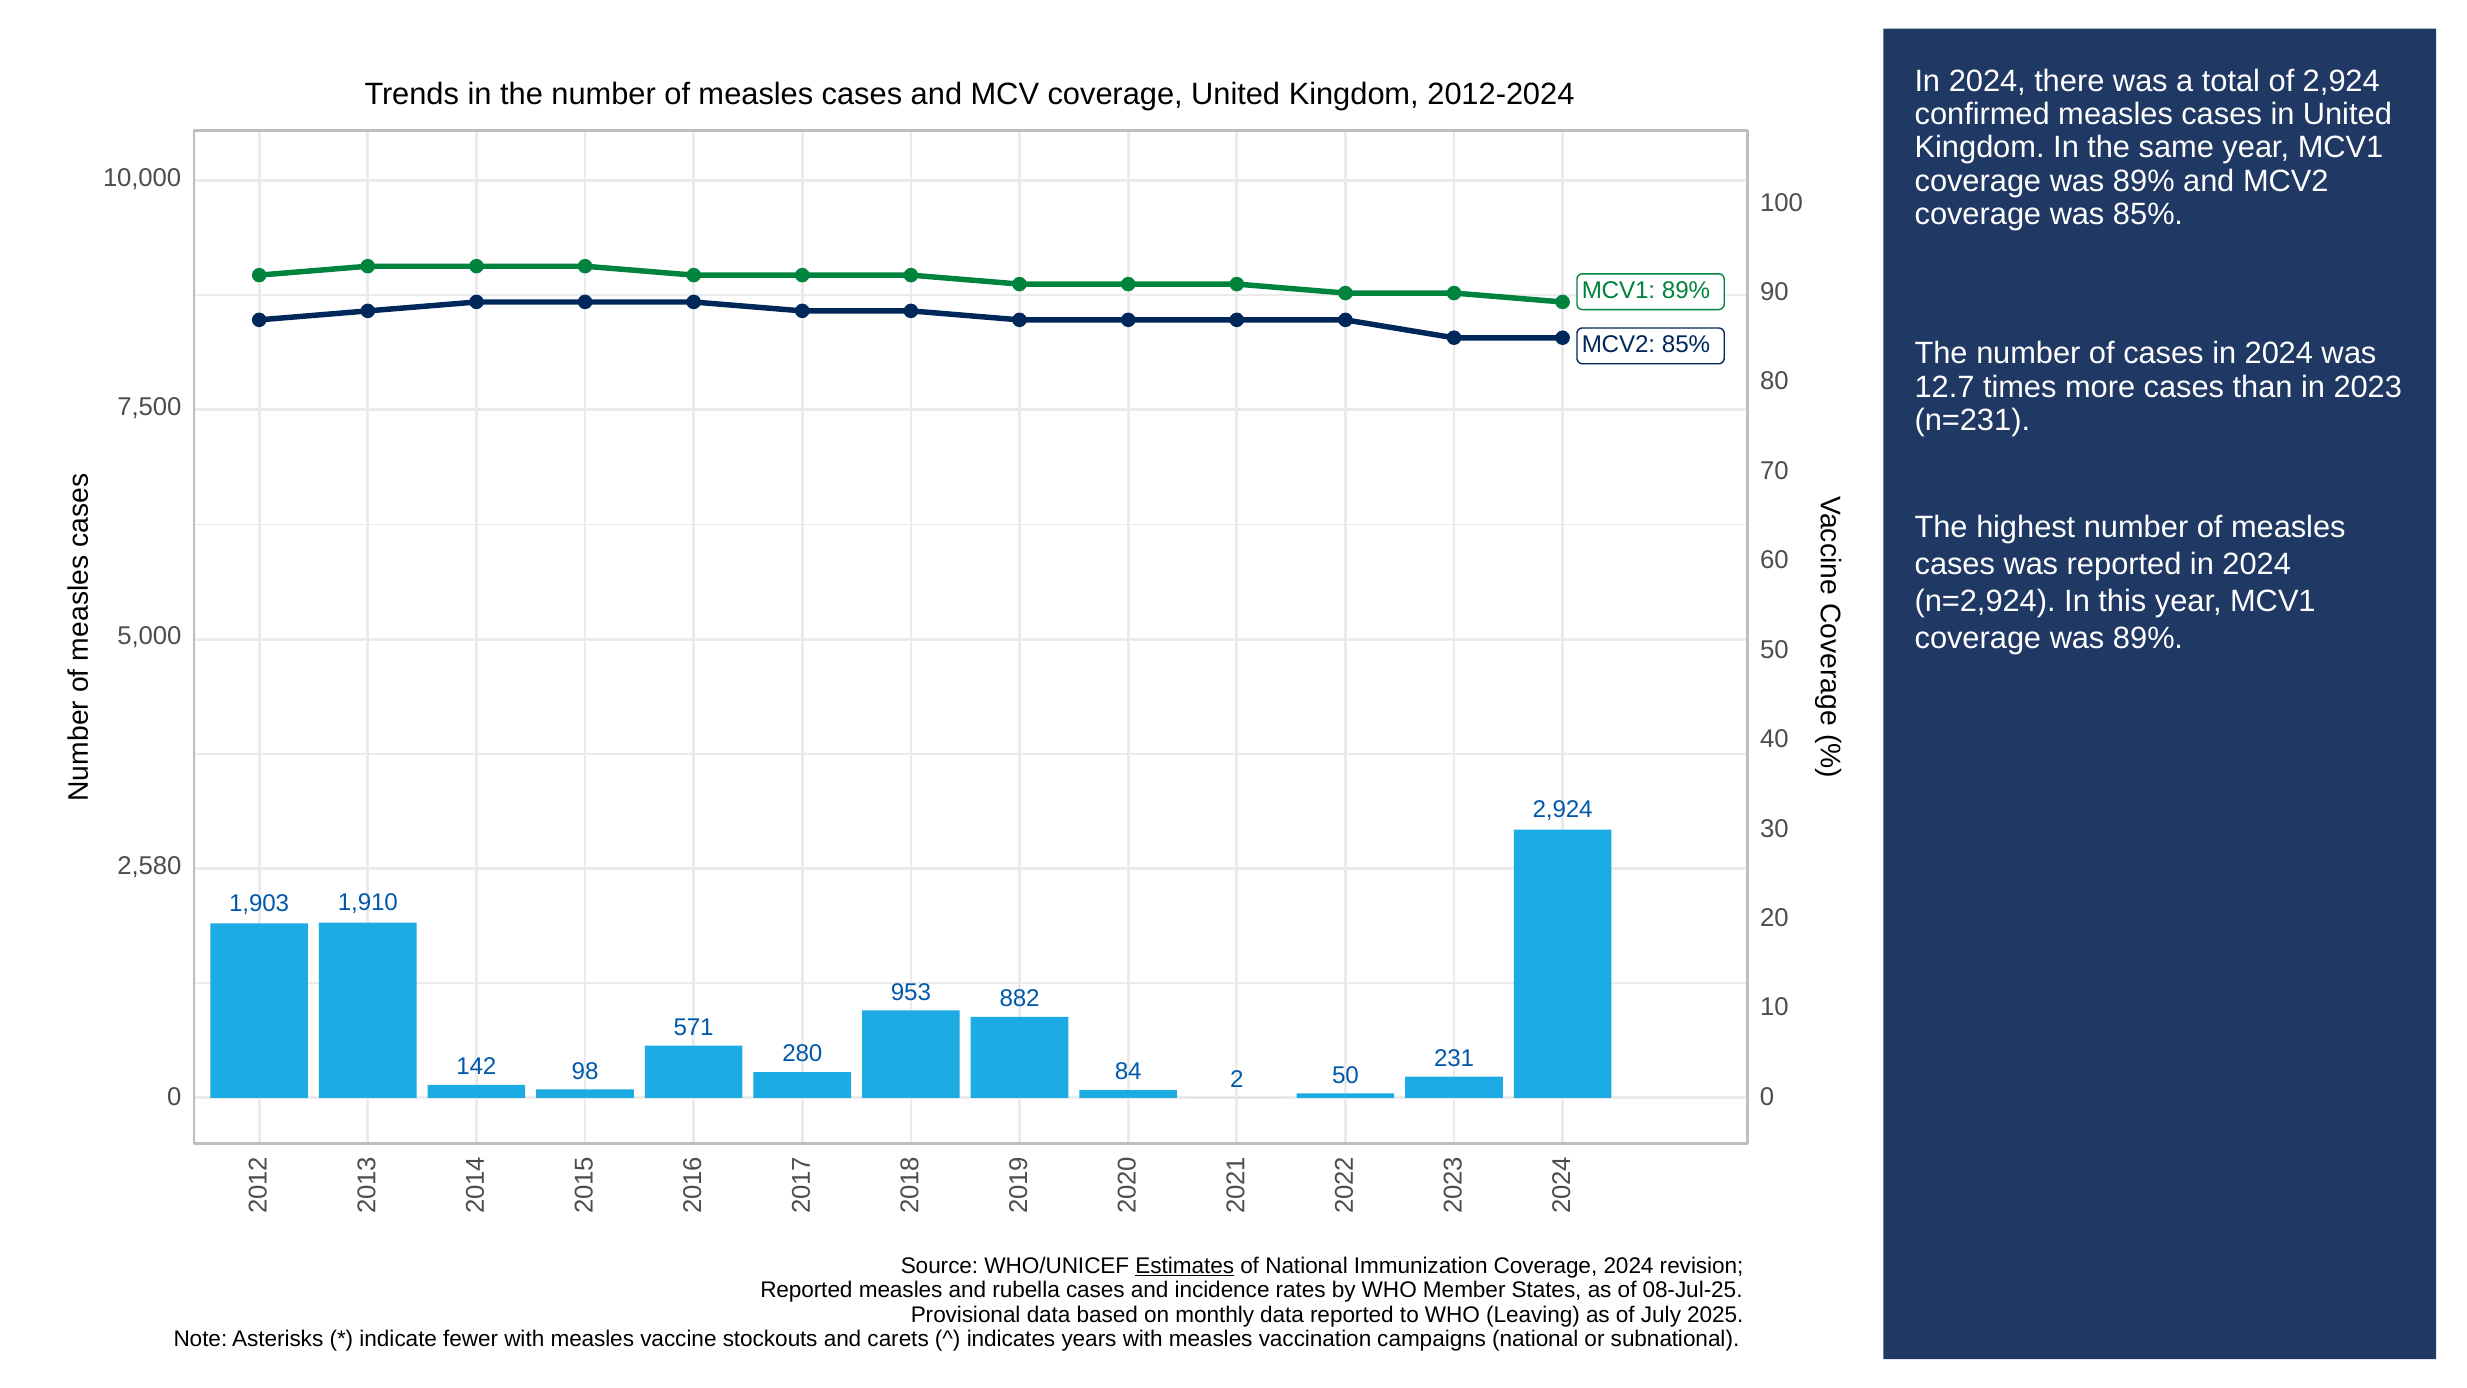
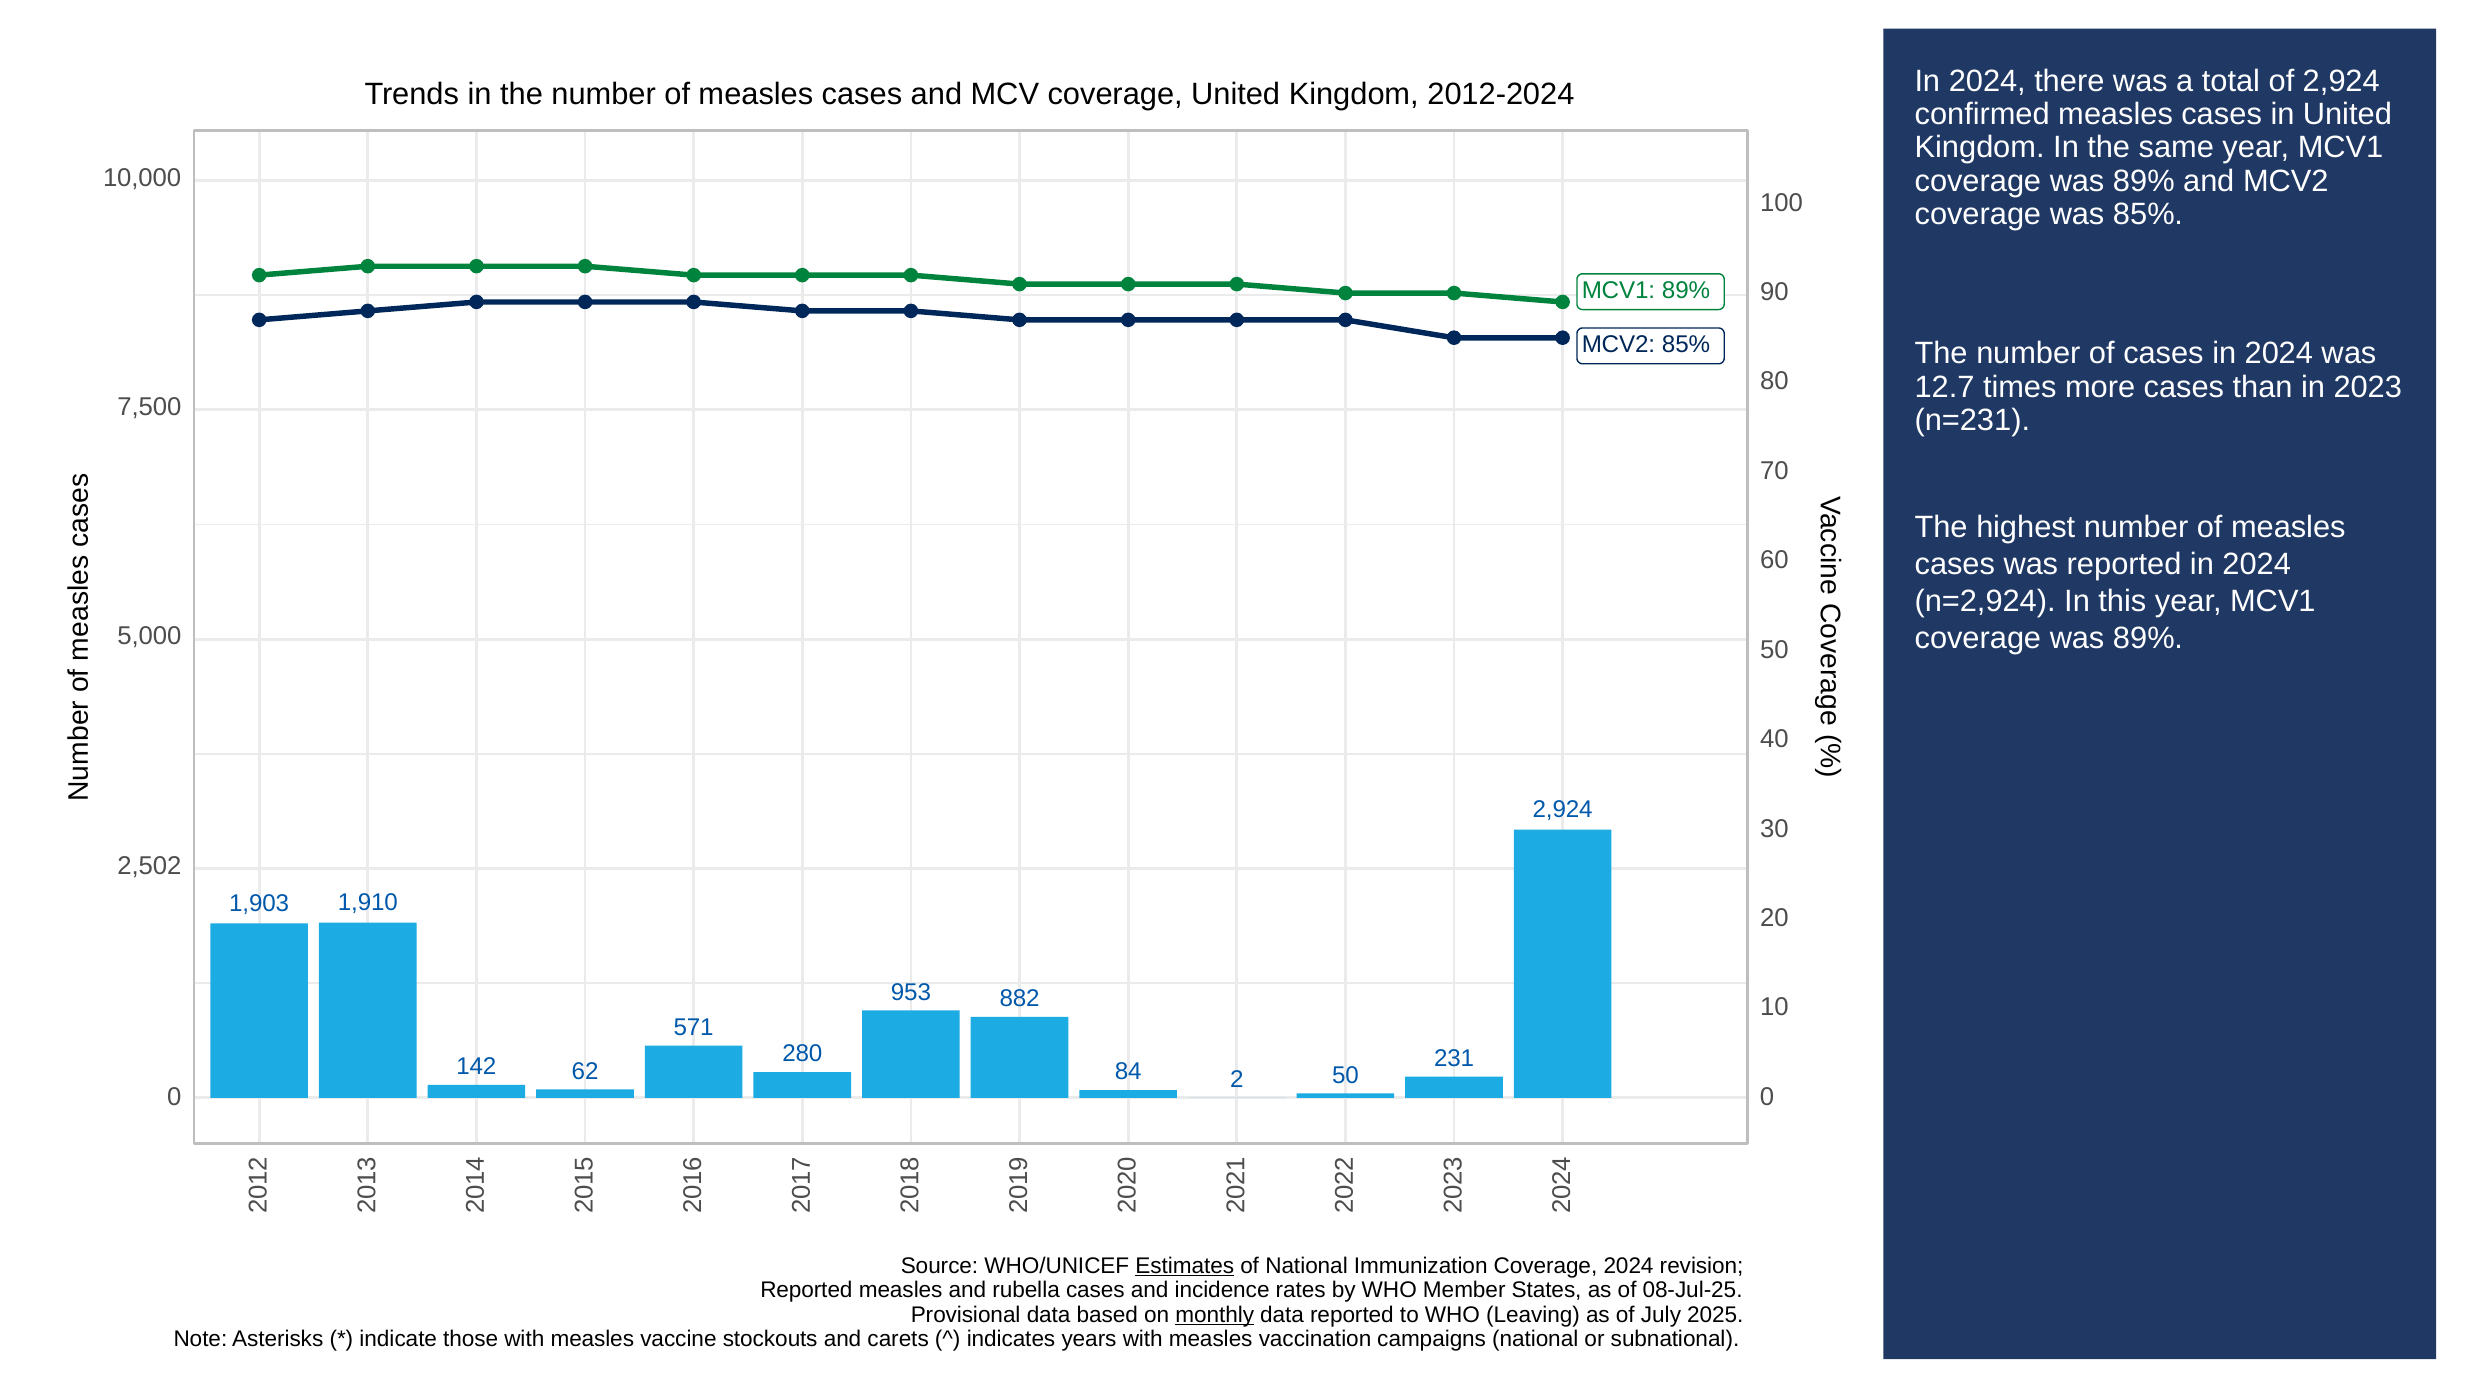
2,580: 2,580 -> 2,502
98: 98 -> 62
monthly underline: none -> present
fewer: fewer -> those
